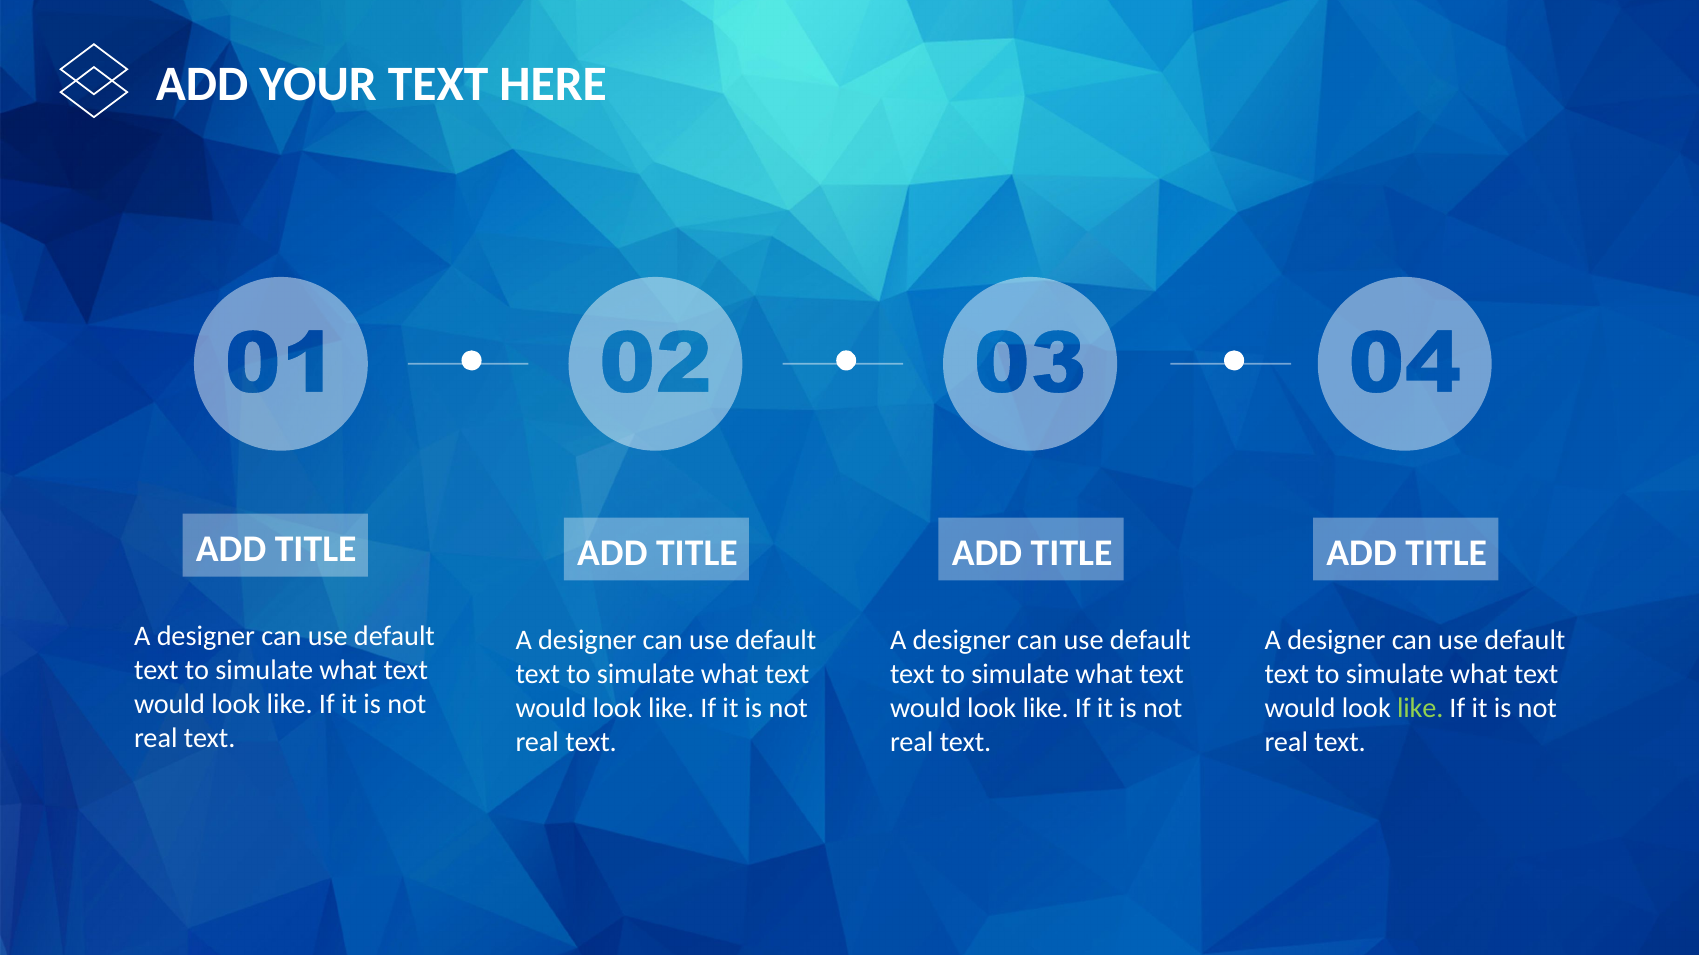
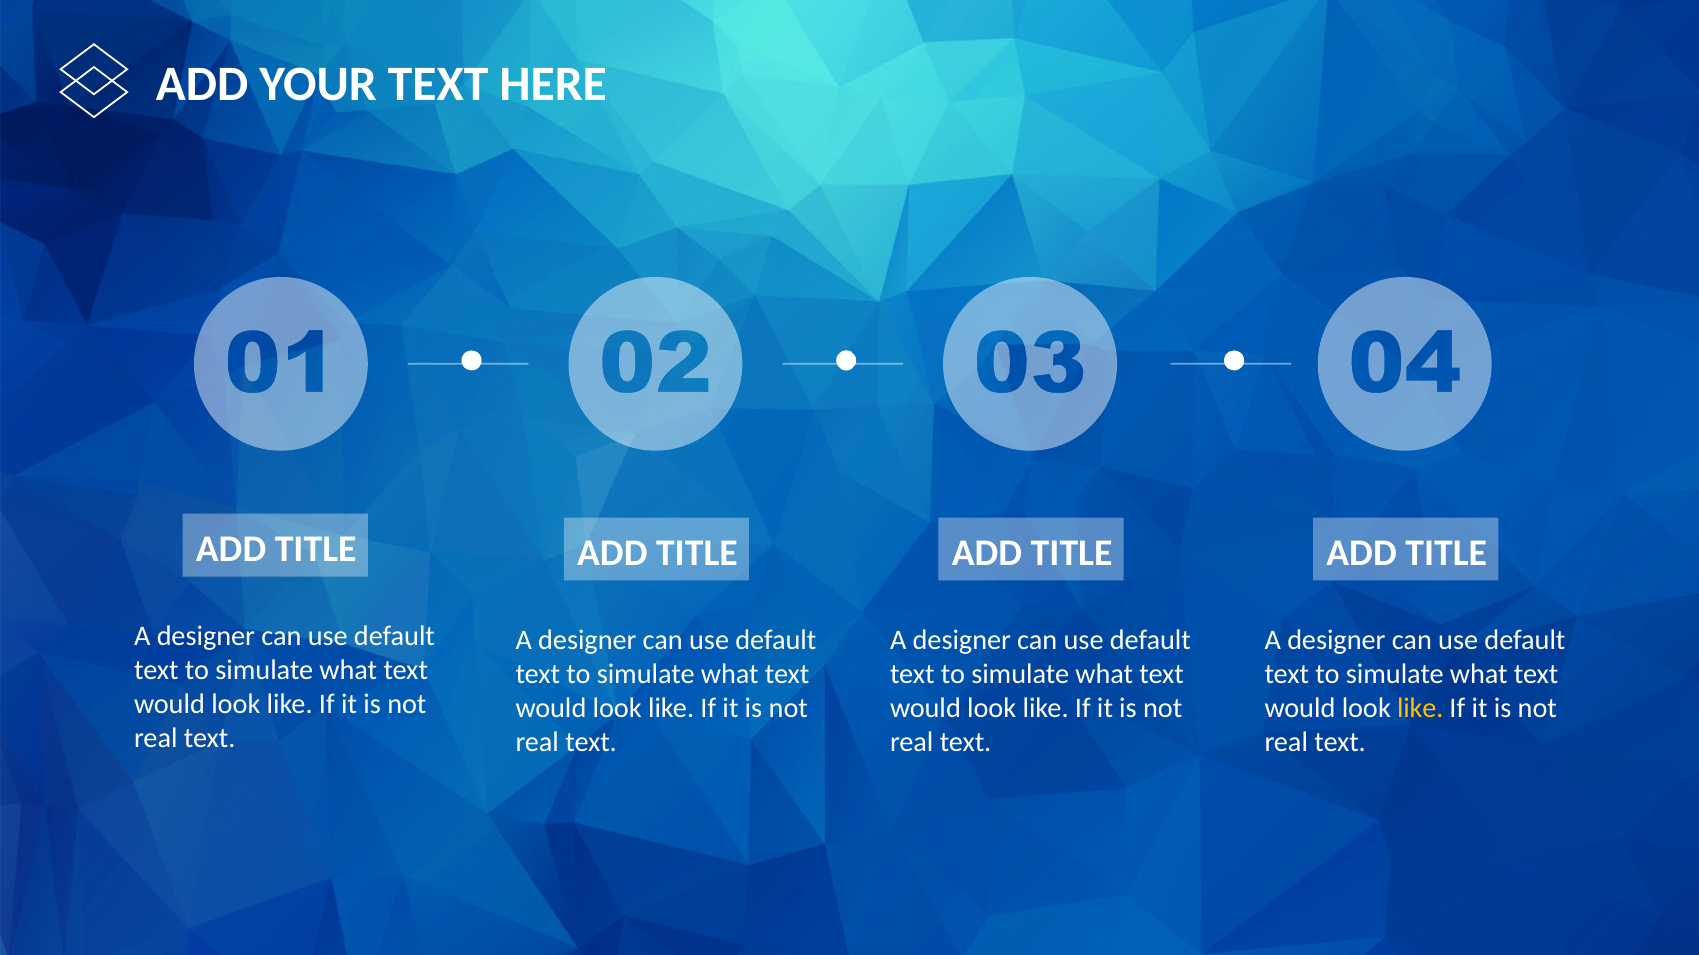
like at (1420, 709) colour: light green -> yellow
